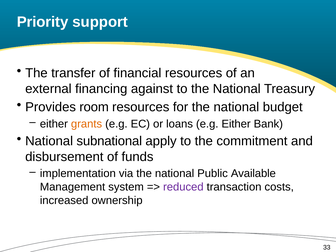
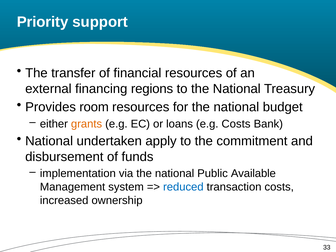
against: against -> regions
e.g Either: Either -> Costs
subnational: subnational -> undertaken
reduced colour: purple -> blue
